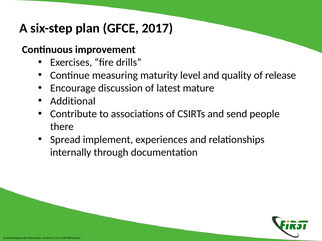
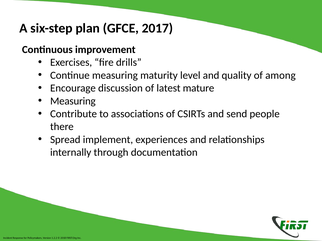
release: release -> among
Additional at (73, 101): Additional -> Measuring
